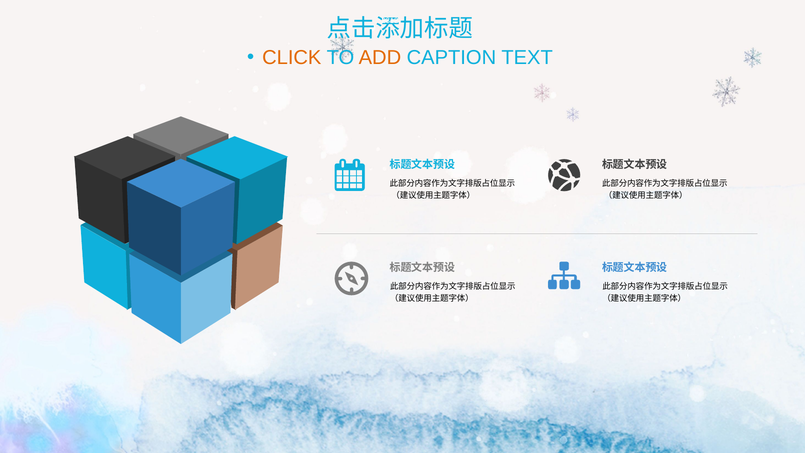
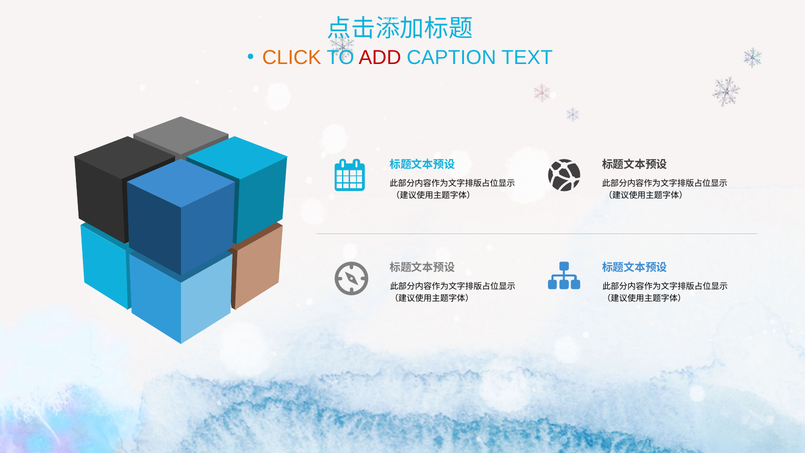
ADD colour: orange -> red
